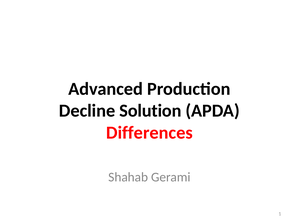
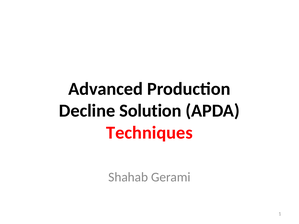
Differences: Differences -> Techniques
